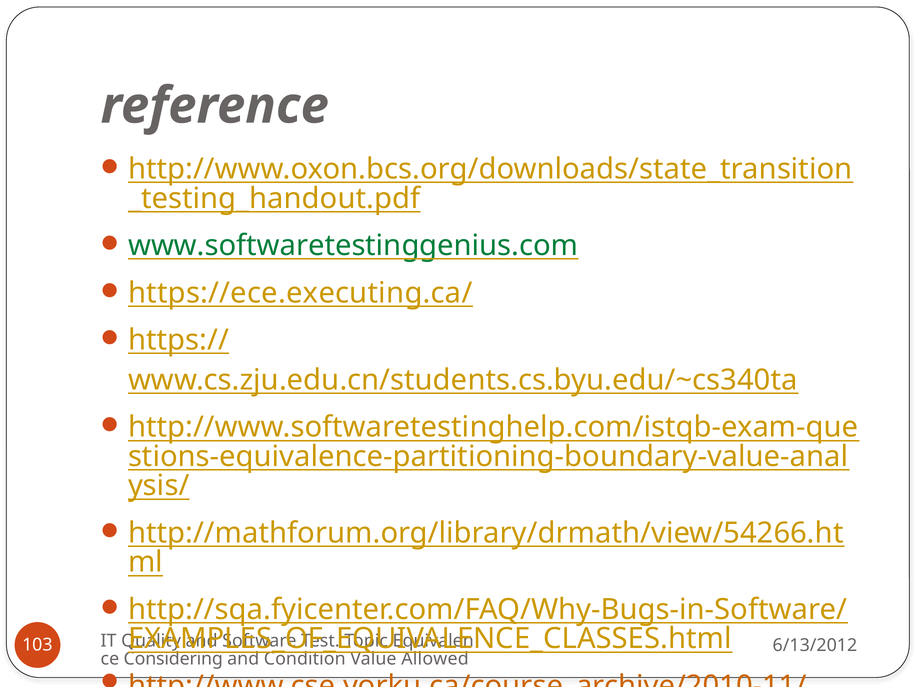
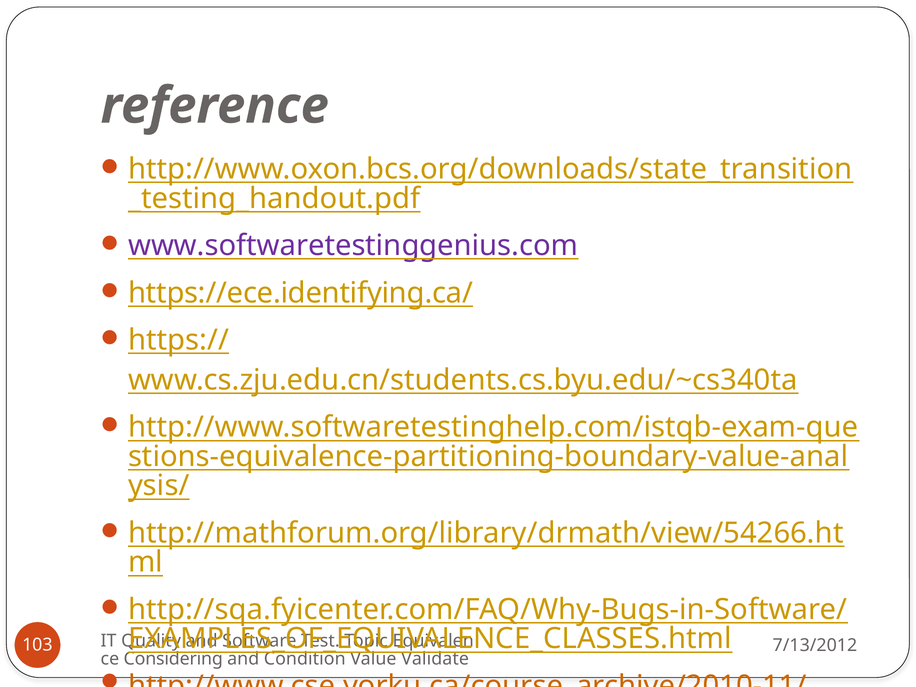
www.softwaretestinggenius.com colour: green -> purple
https://ece.executing.ca/: https://ece.executing.ca/ -> https://ece.identifying.ca/
6/13/2012: 6/13/2012 -> 7/13/2012
Allowed: Allowed -> Validate
